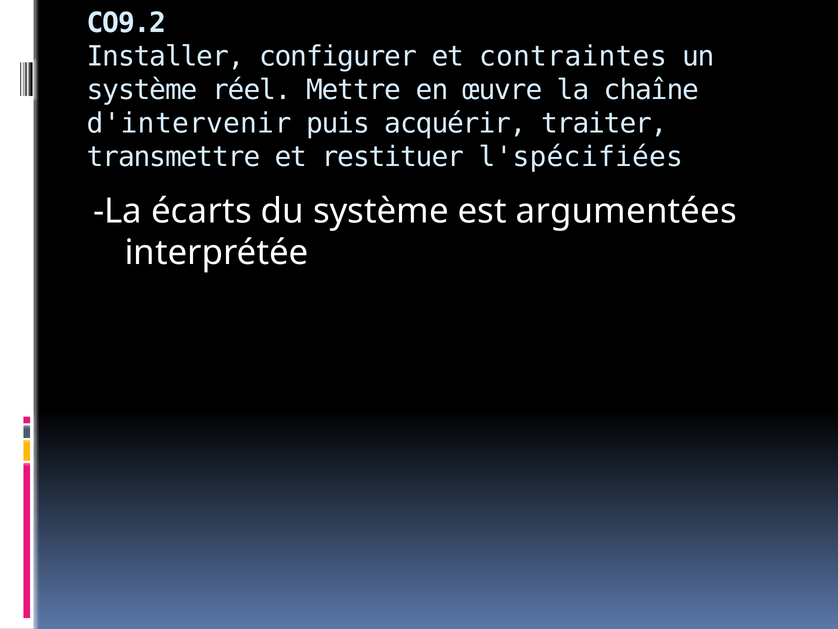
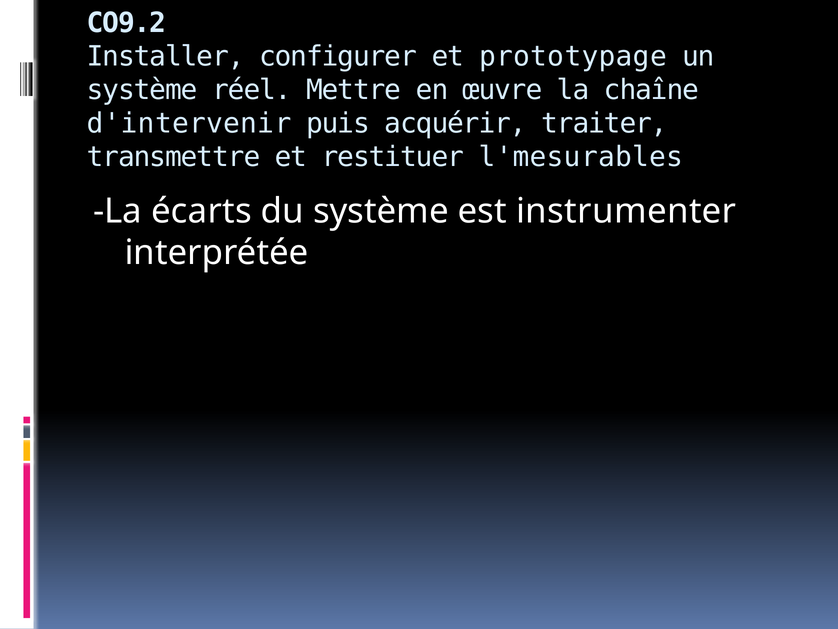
contraintes: contraintes -> prototypage
l'spécifiées: l'spécifiées -> l'mesurables
argumentées: argumentées -> instrumenter
